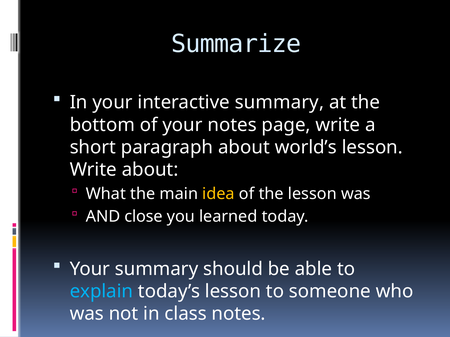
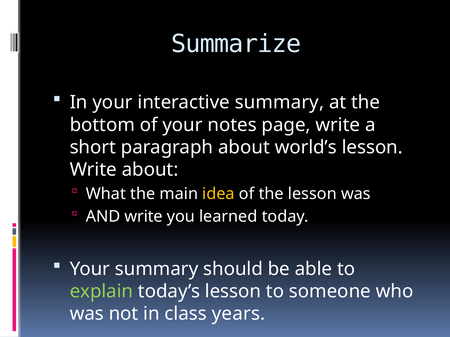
AND close: close -> write
explain colour: light blue -> light green
class notes: notes -> years
